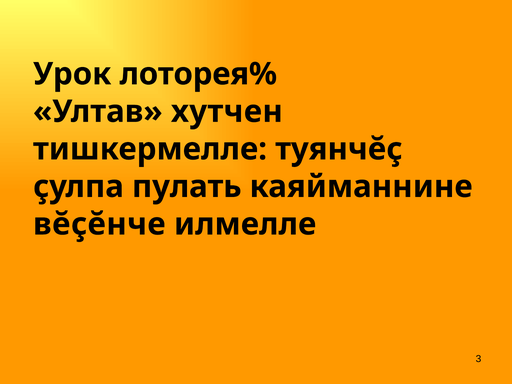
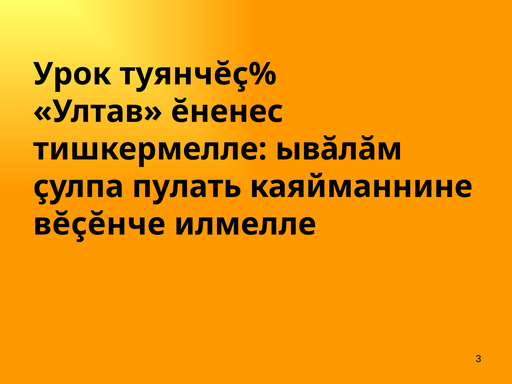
лоторея%: лоторея% -> туянчĕç%
хутчен: хутчен -> ĕненес
туянчĕç: туянчĕç -> ывăлăм
